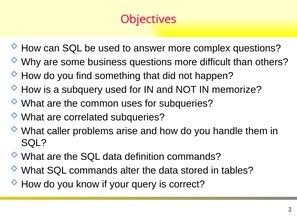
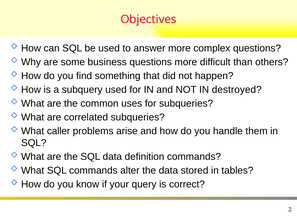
memorize: memorize -> destroyed
